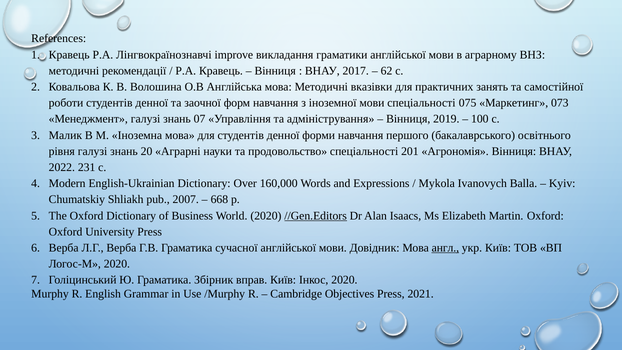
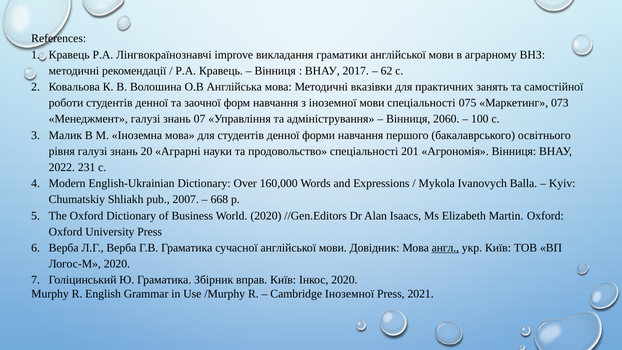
2019: 2019 -> 2060
//Gen.Editors underline: present -> none
Cambridge Objectives: Objectives -> Іноземної
